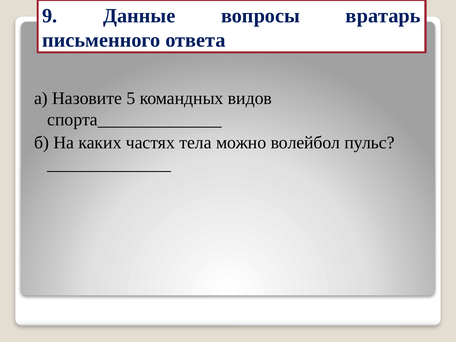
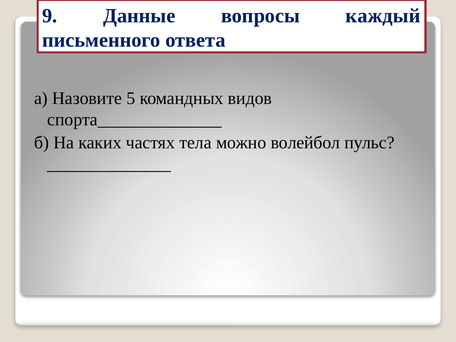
вратарь: вратарь -> каждый
